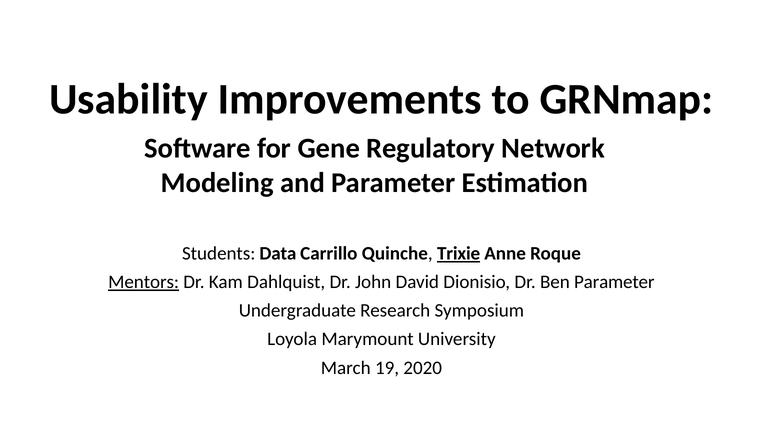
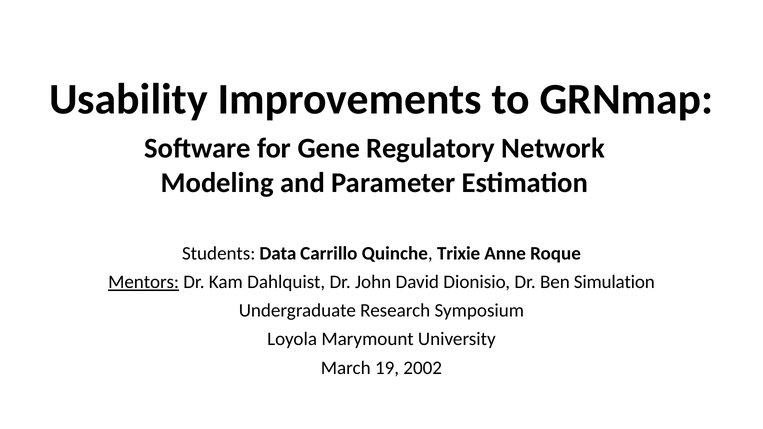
Trixie underline: present -> none
Ben Parameter: Parameter -> Simulation
2020: 2020 -> 2002
